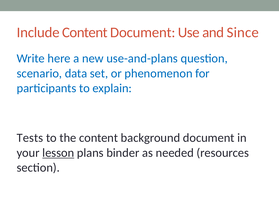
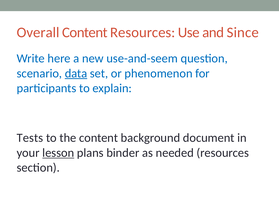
Include: Include -> Overall
Content Document: Document -> Resources
use-and-plans: use-and-plans -> use-and-seem
data underline: none -> present
